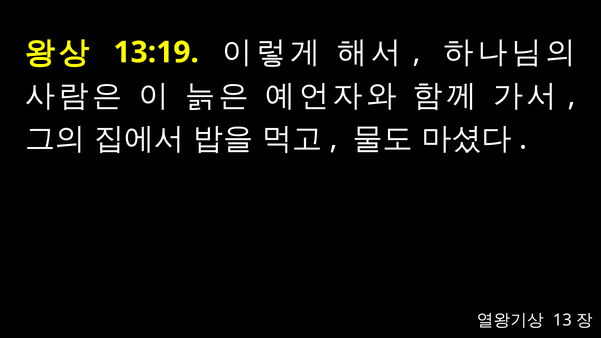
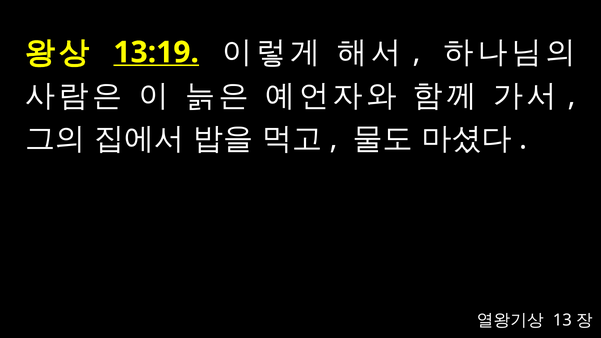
13:19 underline: none -> present
